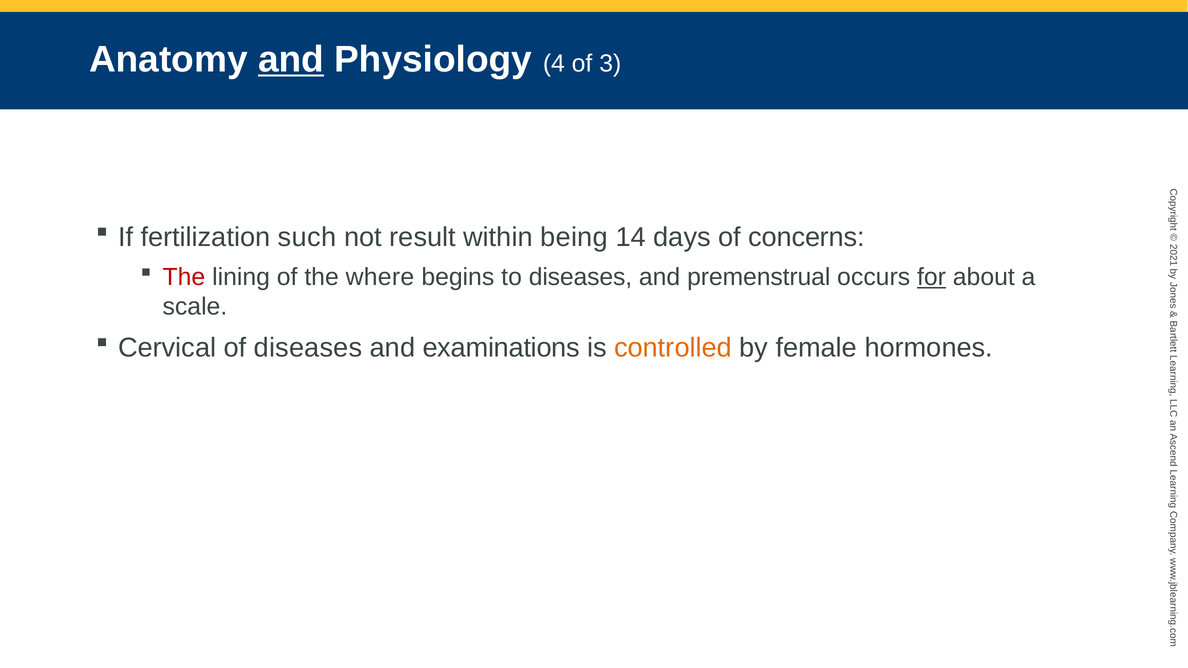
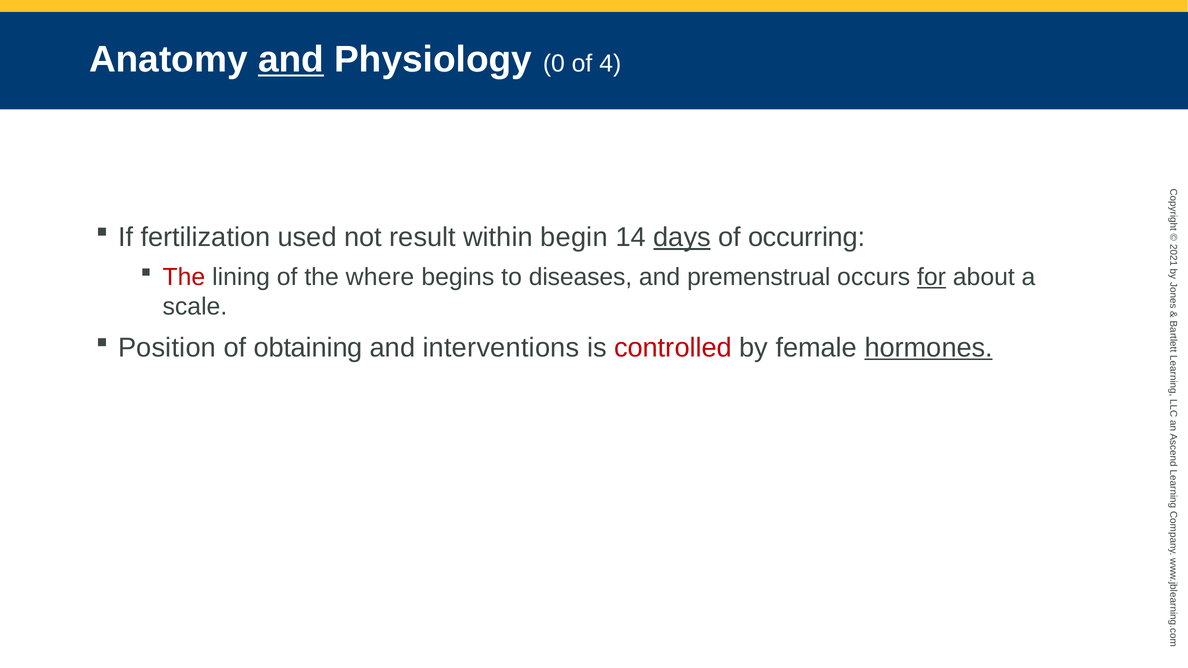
Physiology 4: 4 -> 0
3: 3 -> 4
such: such -> used
being: being -> begin
days underline: none -> present
concerns: concerns -> occurring
Cervical: Cervical -> Position
of diseases: diseases -> obtaining
examinations: examinations -> interventions
controlled colour: orange -> red
hormones underline: none -> present
